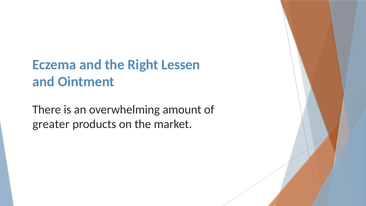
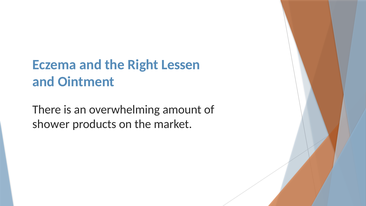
greater: greater -> shower
